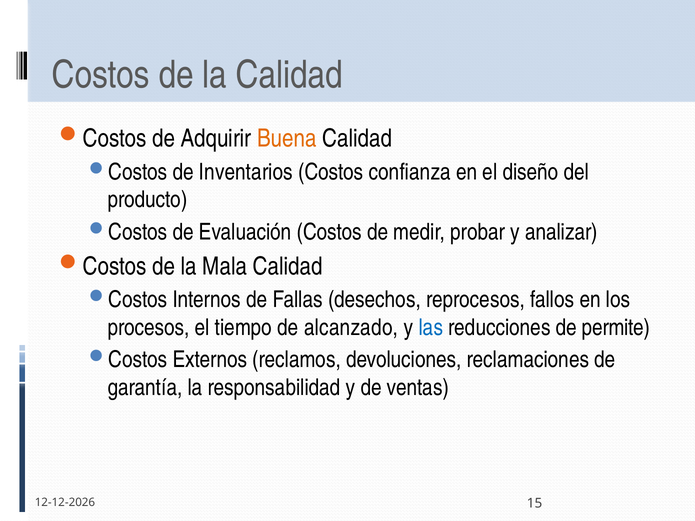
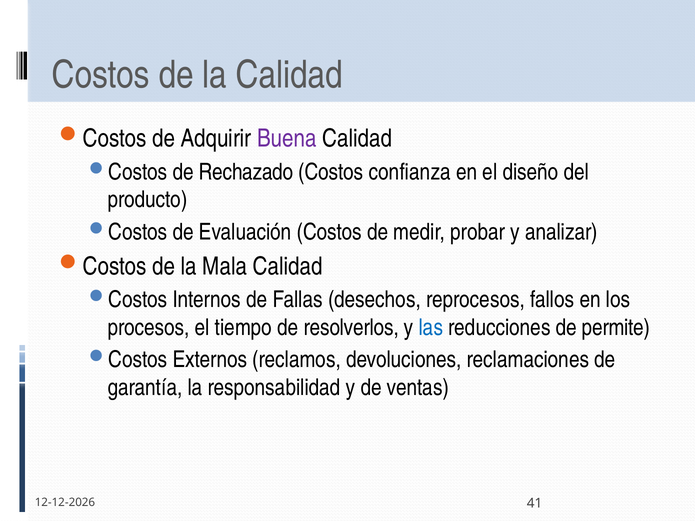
Buena colour: orange -> purple
Inventarios: Inventarios -> Rechazado
alcanzado: alcanzado -> resolverlos
15: 15 -> 41
